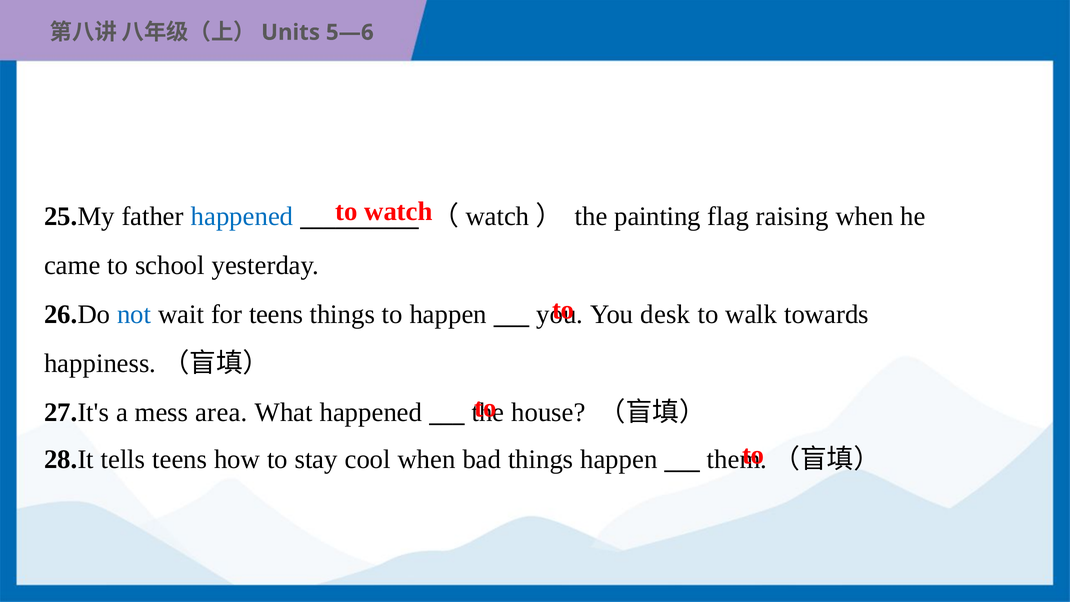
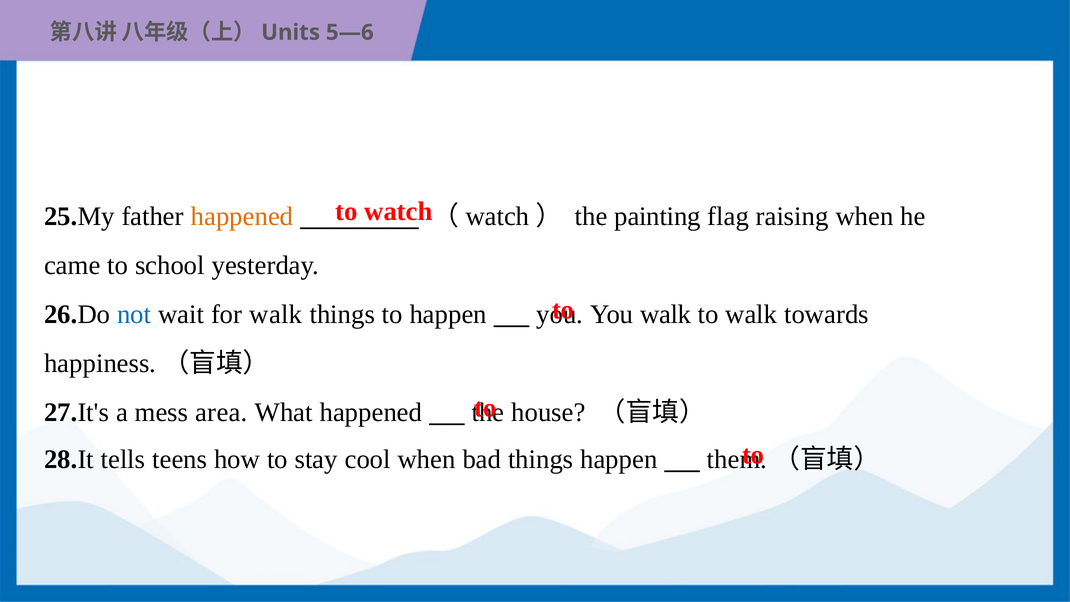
happened at (242, 216) colour: blue -> orange
for teens: teens -> walk
You desk: desk -> walk
